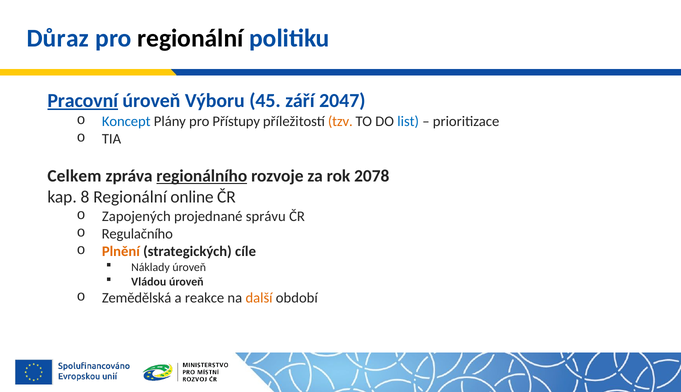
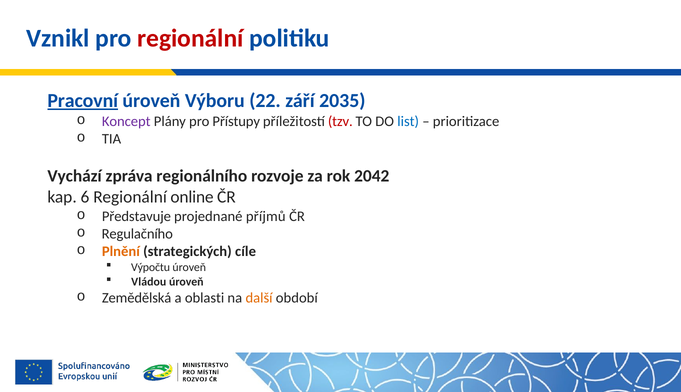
Důraz: Důraz -> Vznikl
regionální at (190, 38) colour: black -> red
45: 45 -> 22
2047: 2047 -> 2035
Koncept colour: blue -> purple
tzv colour: orange -> red
Celkem: Celkem -> Vychází
regionálního underline: present -> none
2078: 2078 -> 2042
8: 8 -> 6
Zapojených: Zapojených -> Představuje
správu: správu -> příjmů
Náklady: Náklady -> Výpočtu
reakce: reakce -> oblasti
